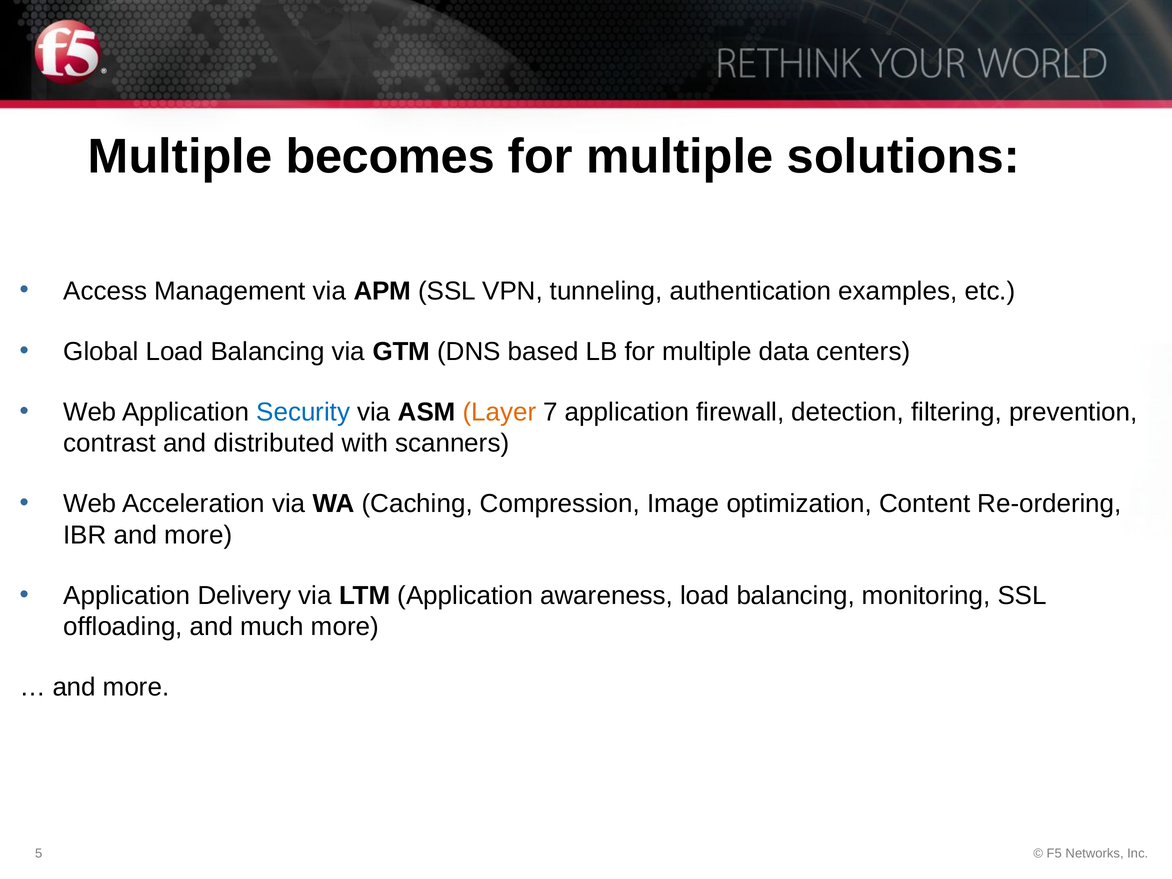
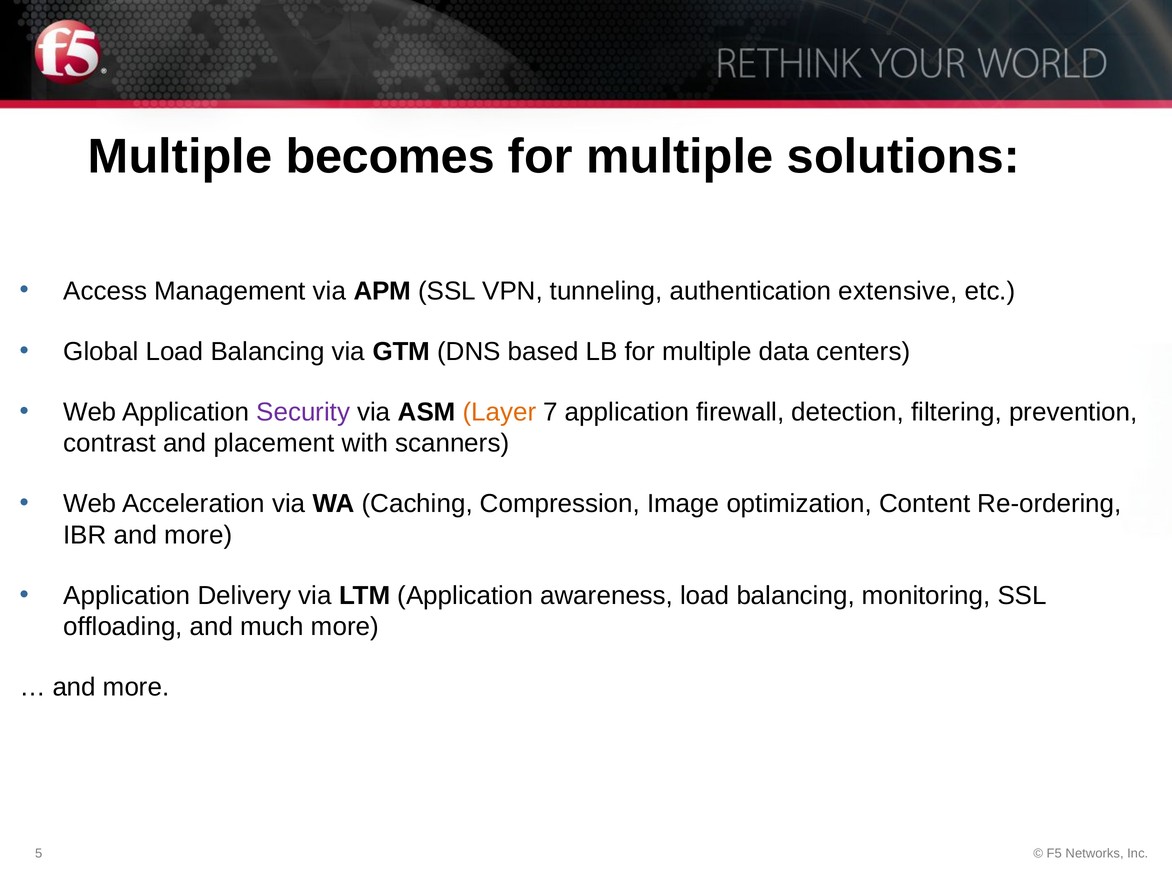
examples: examples -> extensive
Security colour: blue -> purple
distributed: distributed -> placement
